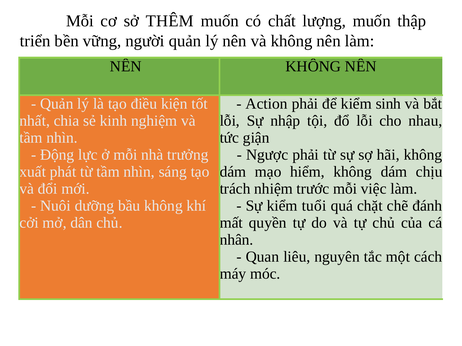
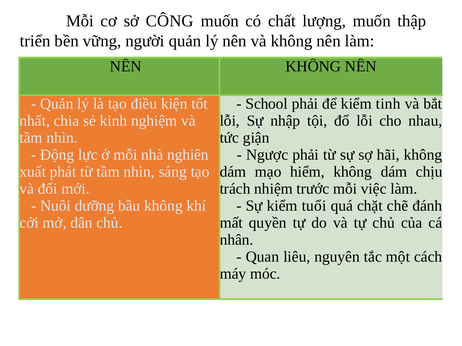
THÊM: THÊM -> CÔNG
Action: Action -> School
sinh: sinh -> tinh
trưởng: trưởng -> nghiên
